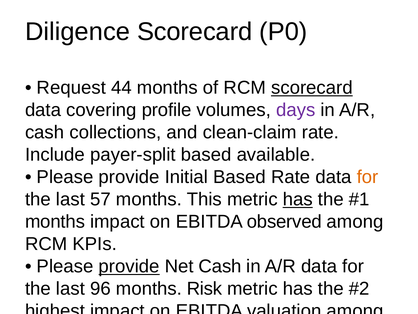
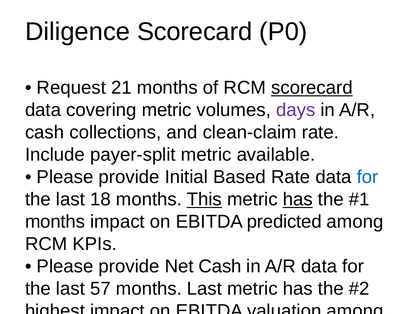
44: 44 -> 21
covering profile: profile -> metric
payer-split based: based -> metric
for at (368, 177) colour: orange -> blue
57: 57 -> 18
This at (204, 199) underline: none -> present
observed: observed -> predicted
provide at (129, 266) underline: present -> none
96: 96 -> 57
months Risk: Risk -> Last
